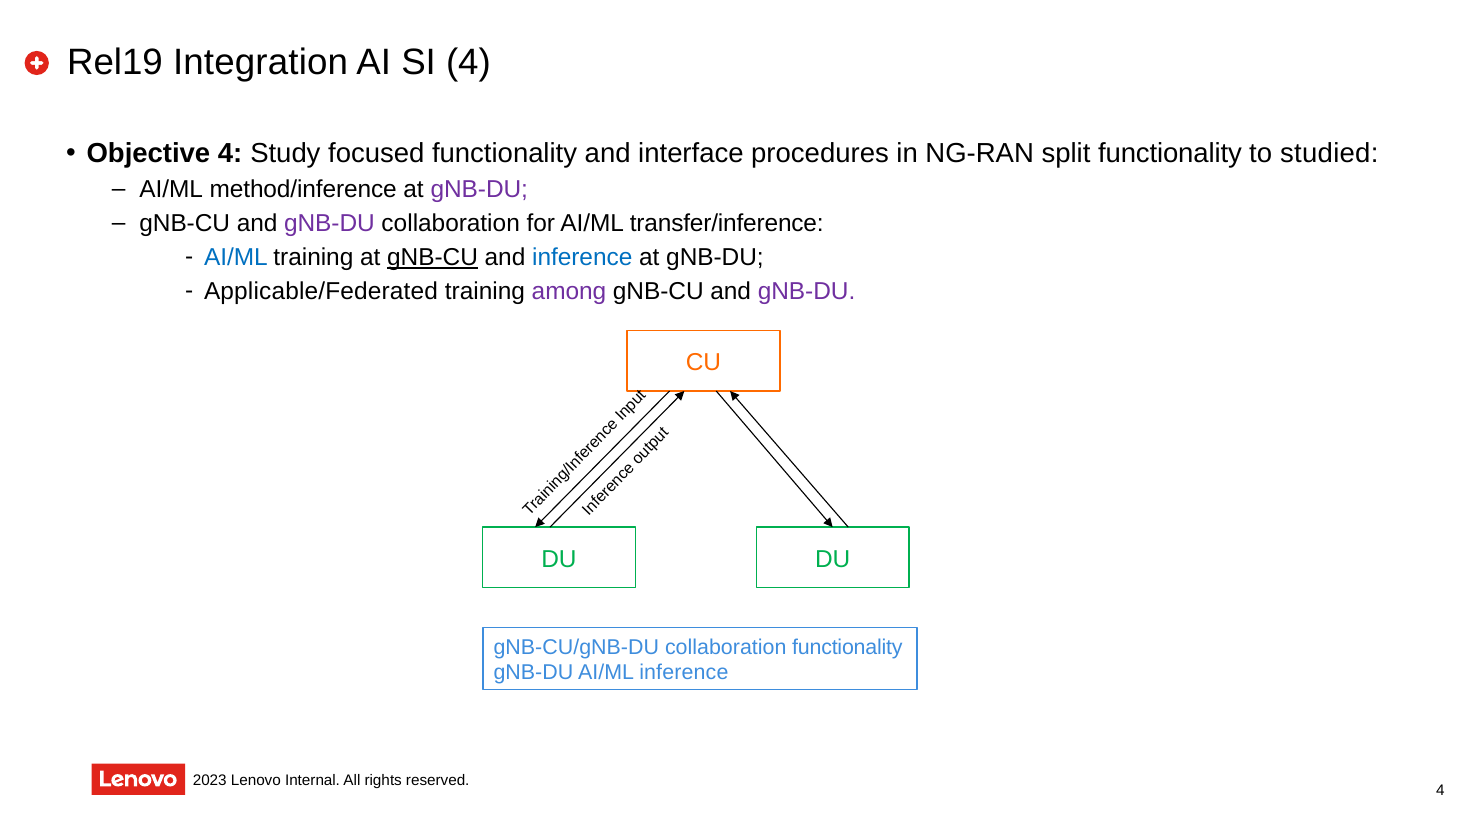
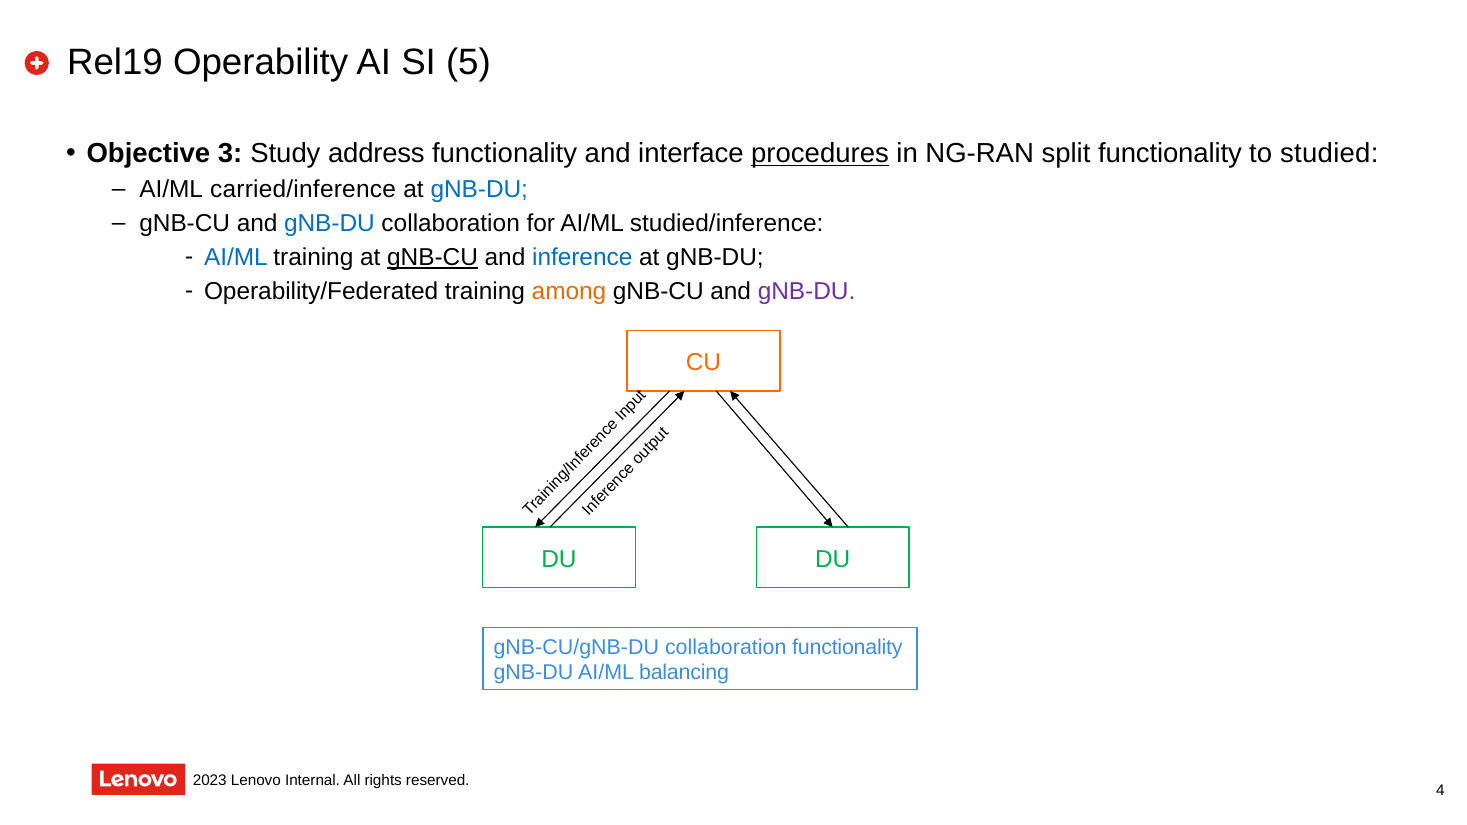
Integration: Integration -> Operability
SI 4: 4 -> 5
Objective 4: 4 -> 3
focused: focused -> address
procedures underline: none -> present
method/inference: method/inference -> carried/inference
gNB-DU at (479, 190) colour: purple -> blue
gNB-DU at (329, 224) colour: purple -> blue
transfer/inference: transfer/inference -> studied/inference
Applicable/Federated: Applicable/Federated -> Operability/Federated
among colour: purple -> orange
AI/ML inference: inference -> balancing
